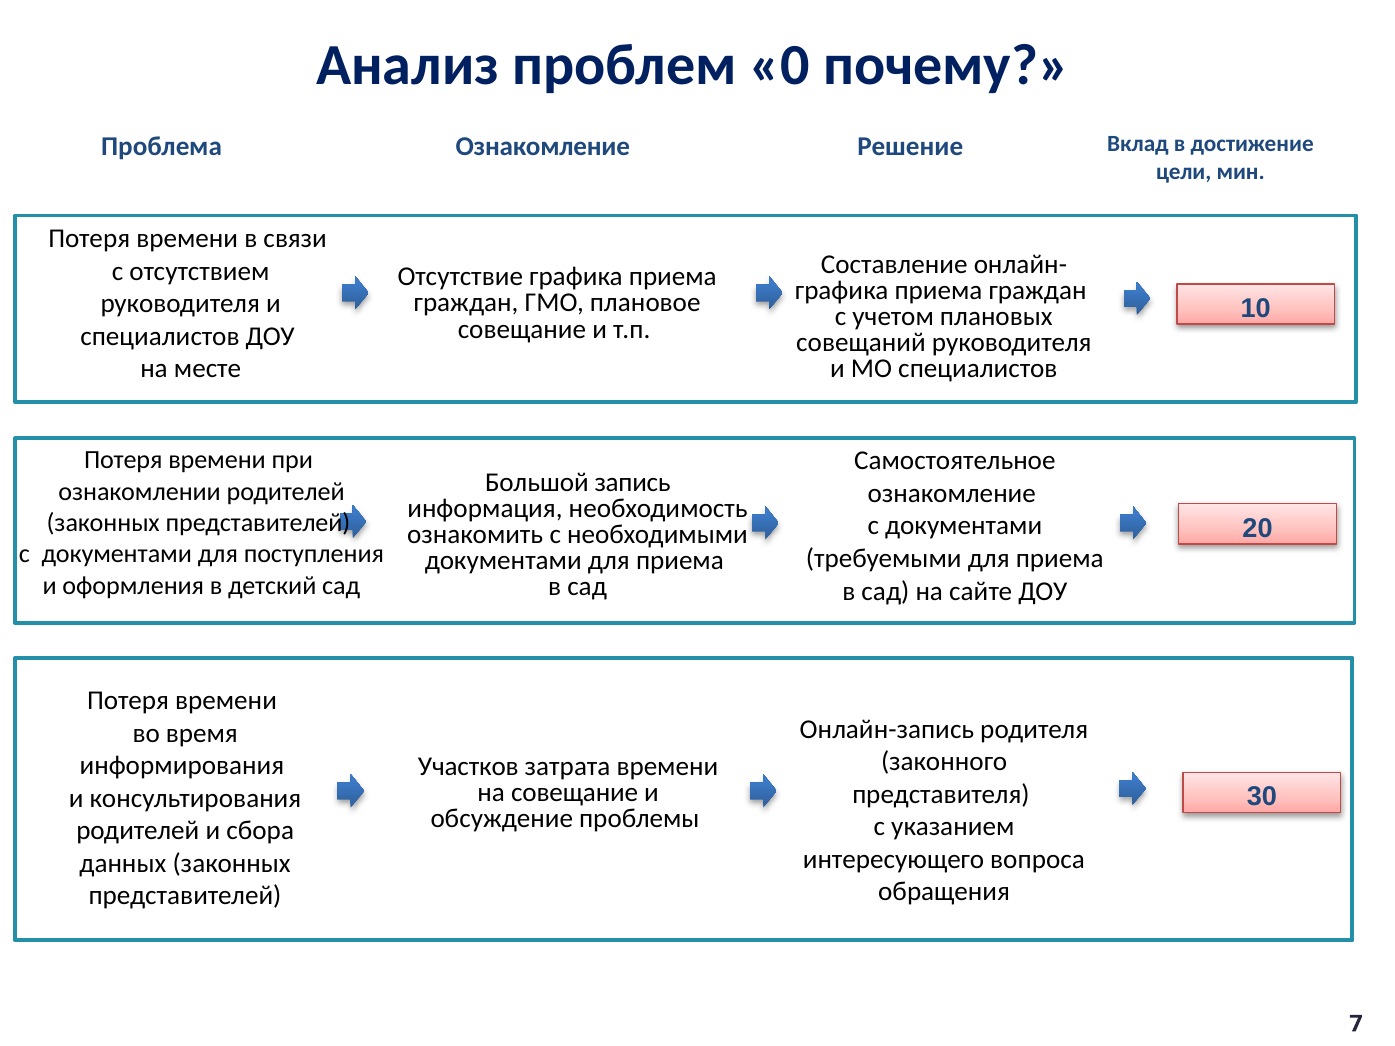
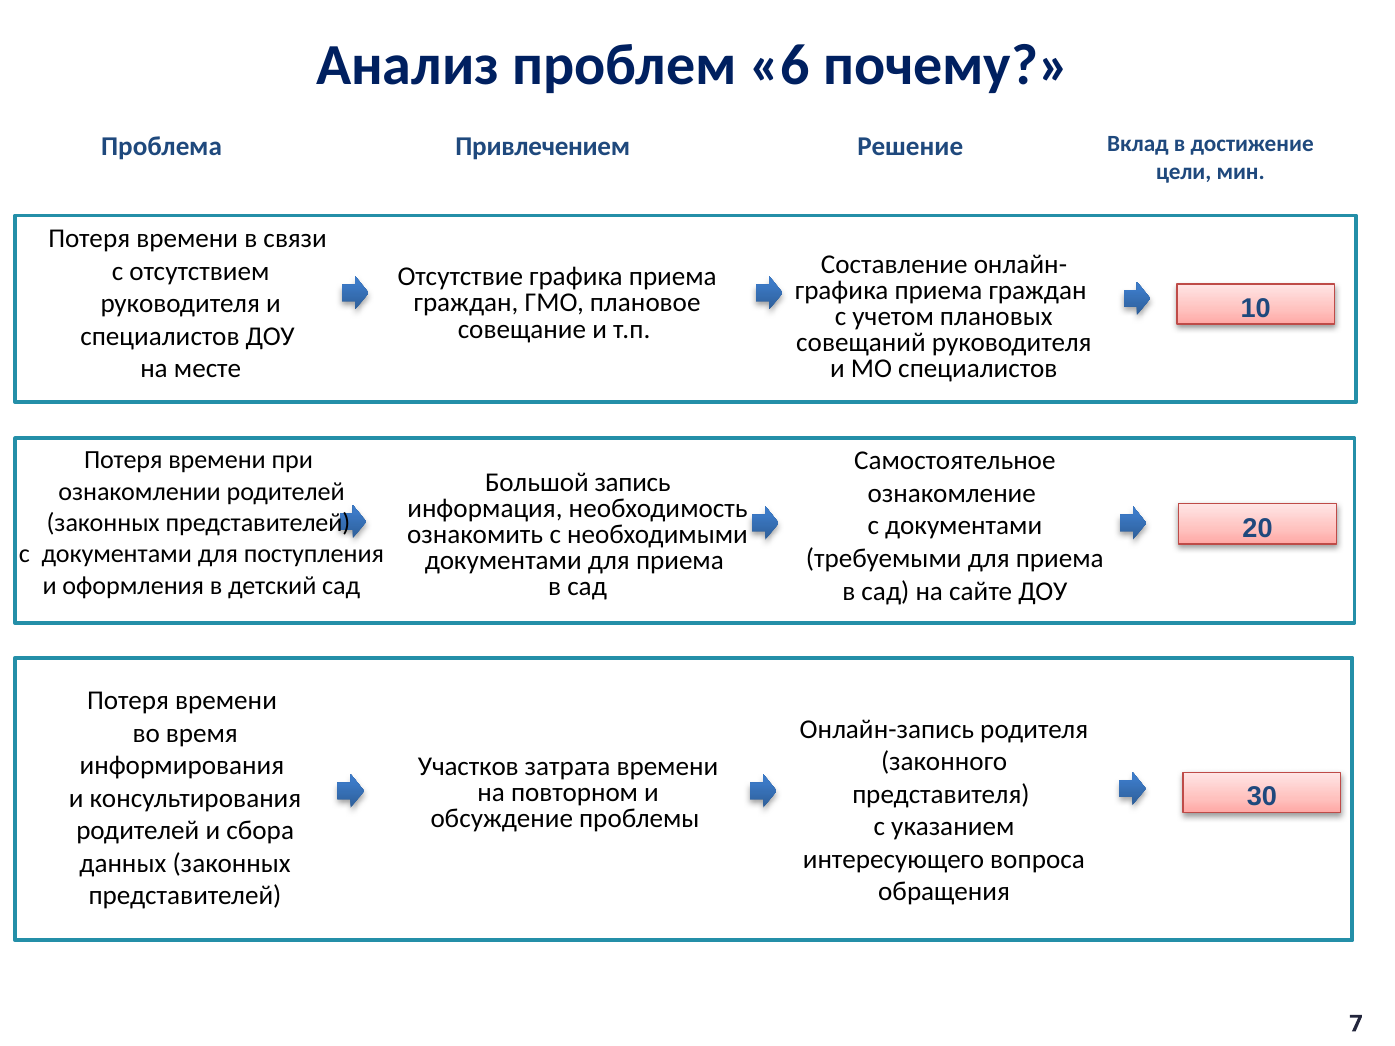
0: 0 -> 6
Проблема Ознакомление: Ознакомление -> Привлечением
на совещание: совещание -> повторном
